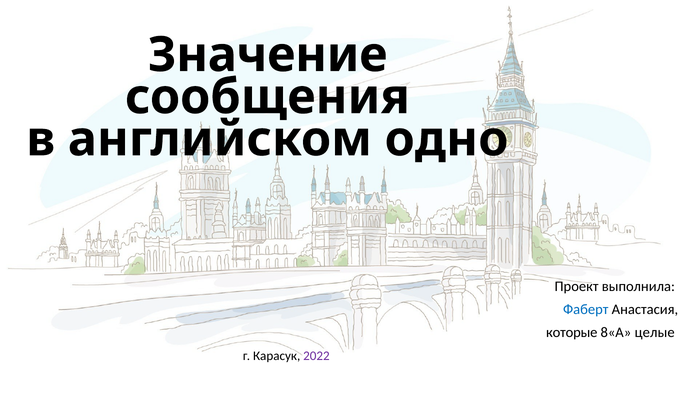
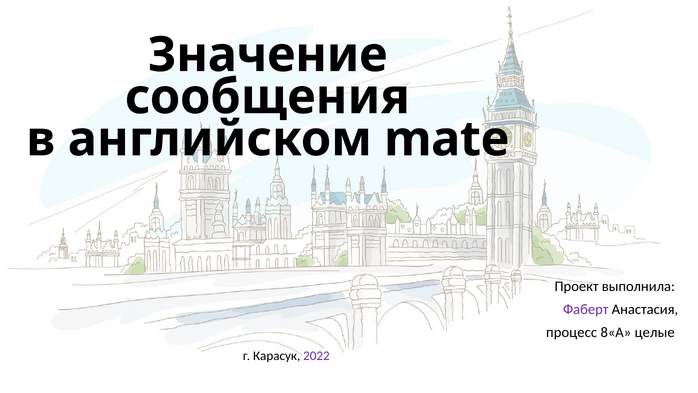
одно: одно -> mate
Фаберт colour: blue -> purple
которые: которые -> процесс
